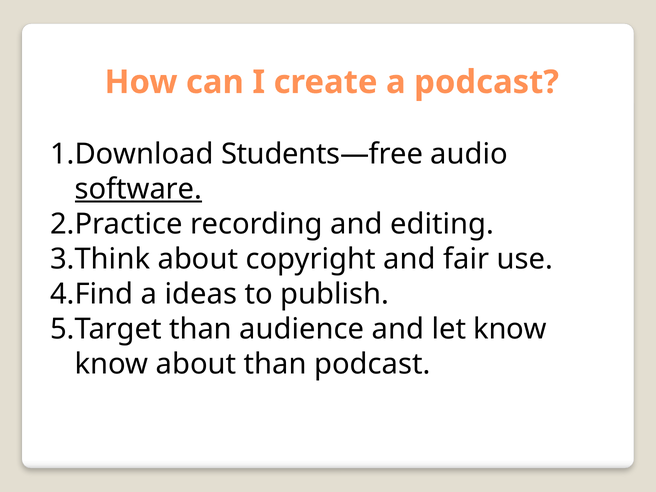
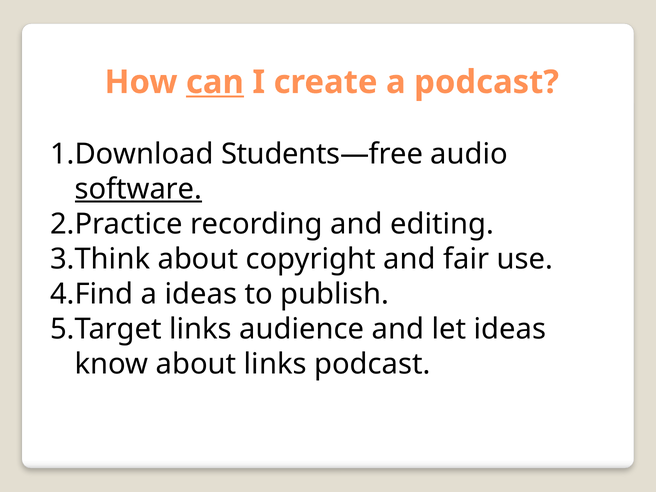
can underline: none -> present
than at (201, 329): than -> links
let know: know -> ideas
about than: than -> links
